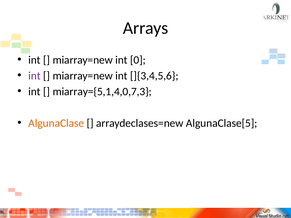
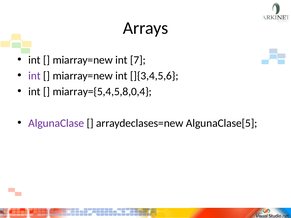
0: 0 -> 7
miarray={5,1,4,0,7,3: miarray={5,1,4,0,7,3 -> miarray={5,4,5,8,0,4
AlgunaClase colour: orange -> purple
